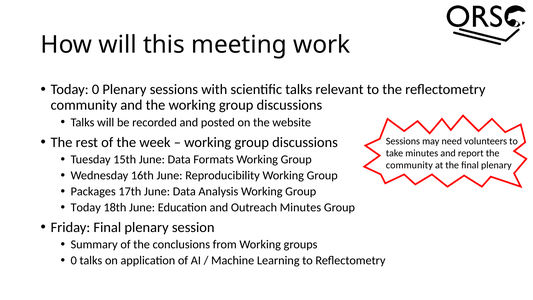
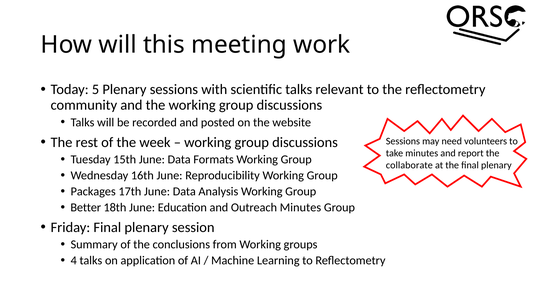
Today 0: 0 -> 5
community at (409, 165): community -> collaborate
Today at (86, 207): Today -> Better
0 at (74, 260): 0 -> 4
